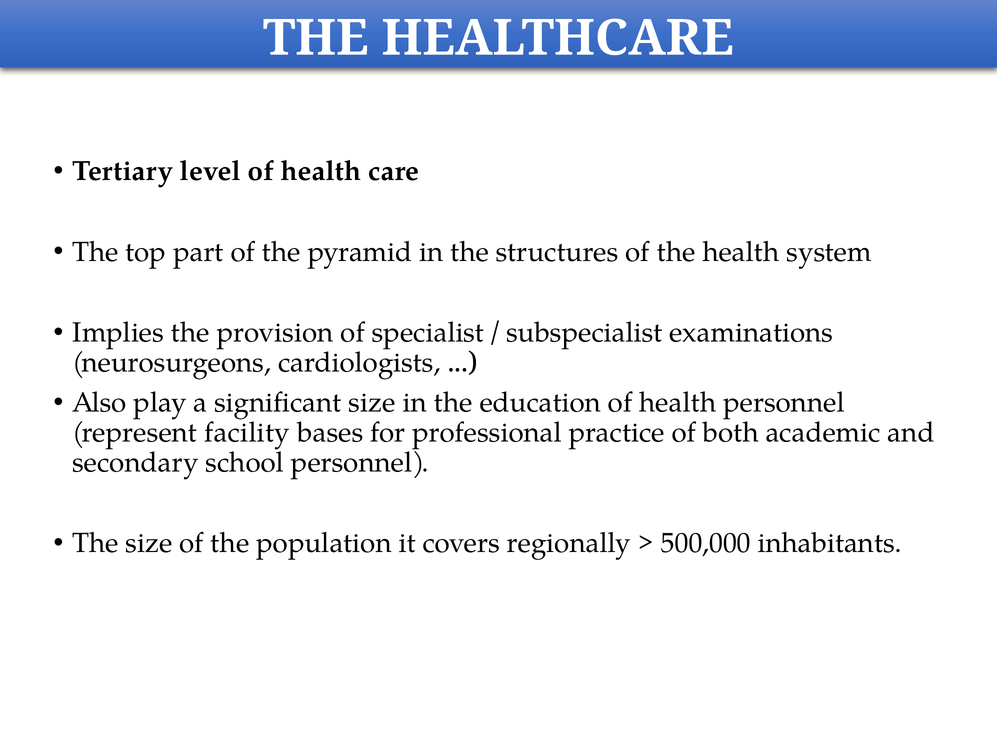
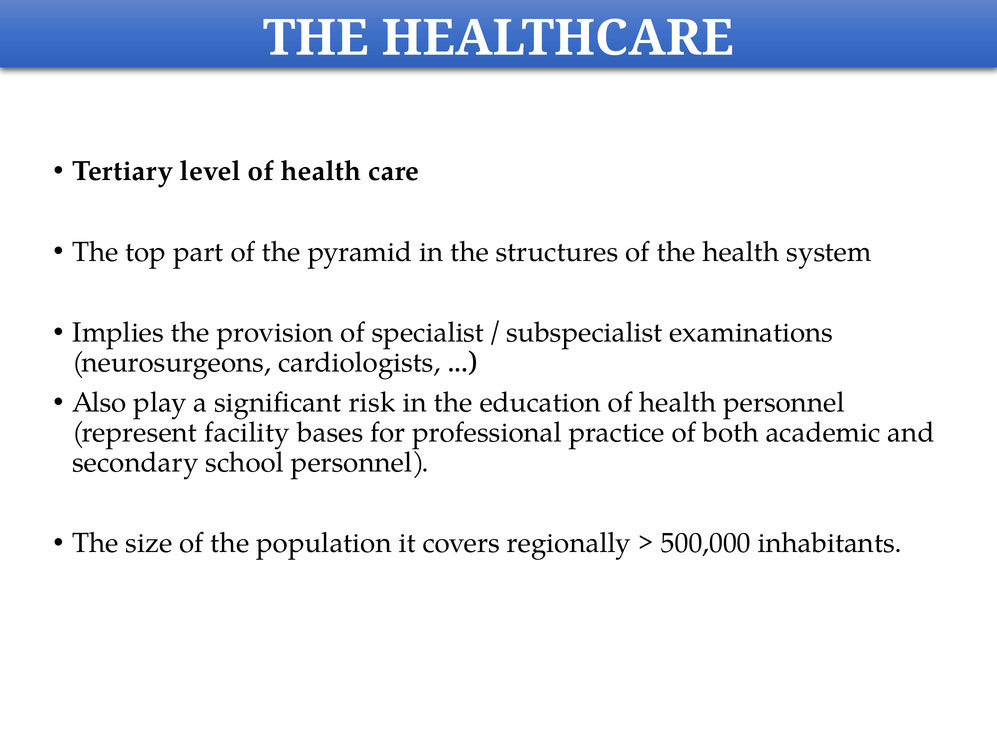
significant size: size -> risk
